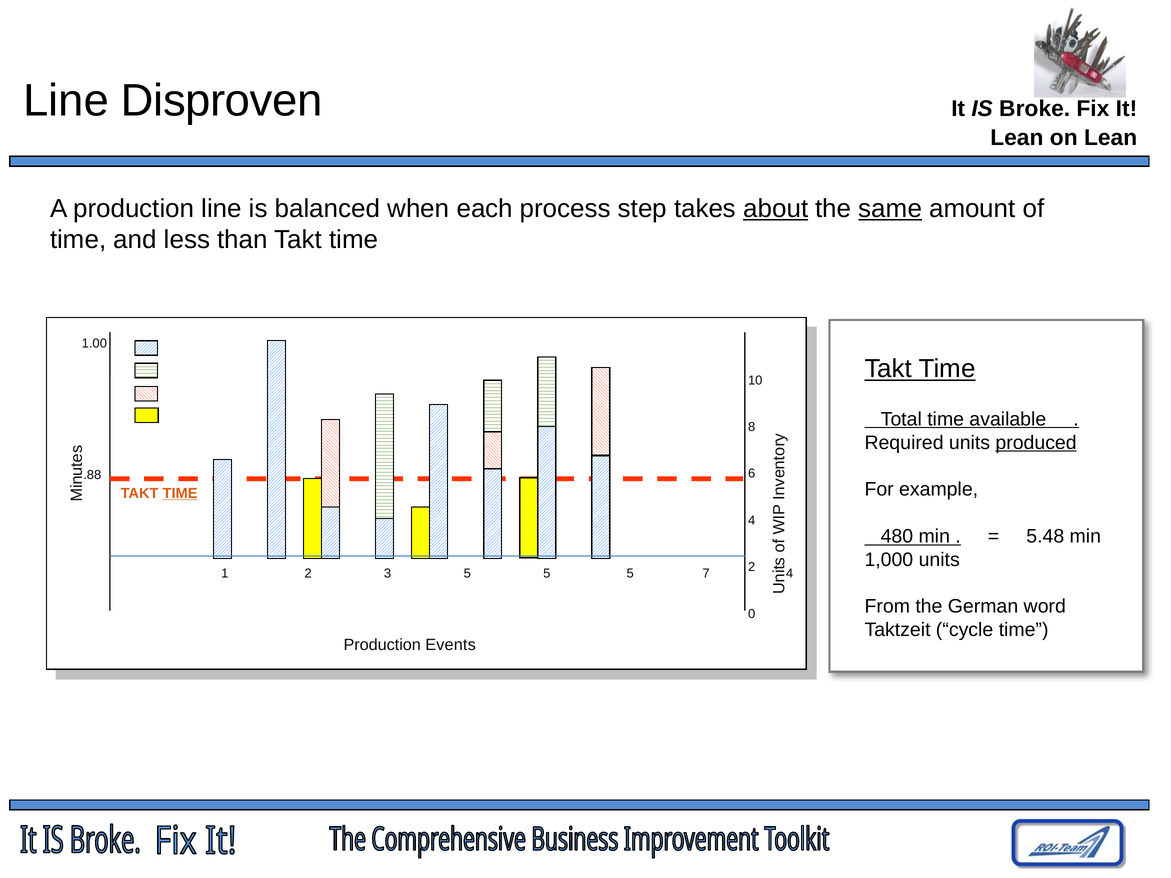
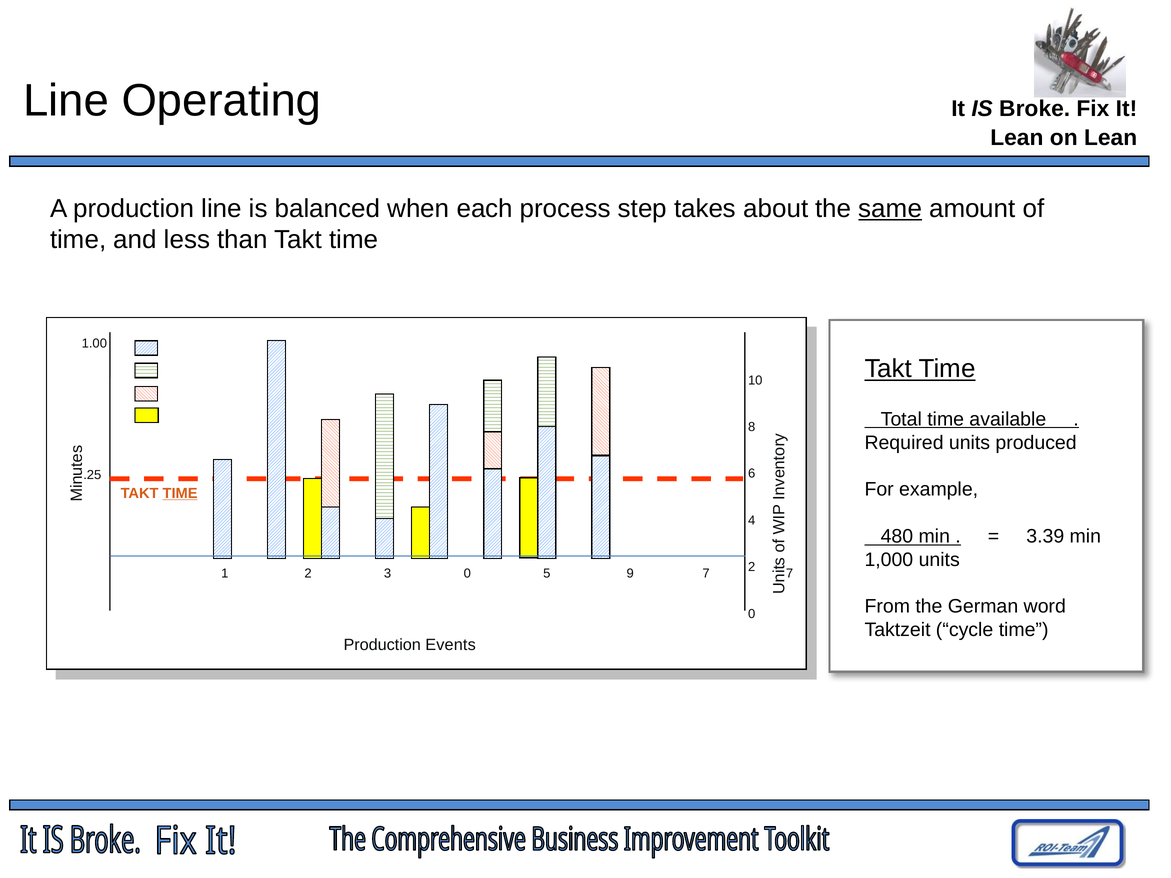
Disproven: Disproven -> Operating
about underline: present -> none
produced underline: present -> none
.88: .88 -> .25
5.48: 5.48 -> 3.39
3 5: 5 -> 0
5 at (630, 574): 5 -> 9
7 4: 4 -> 7
